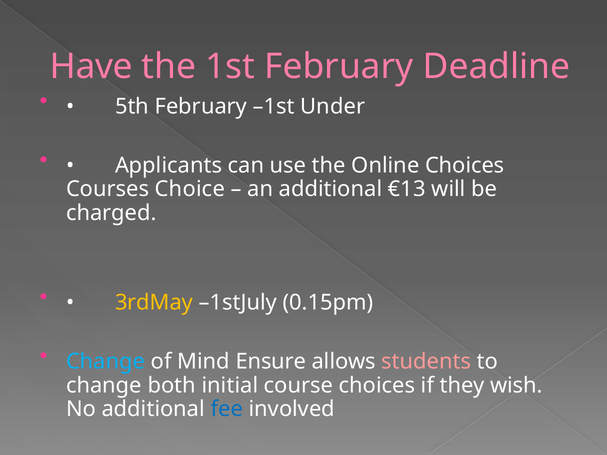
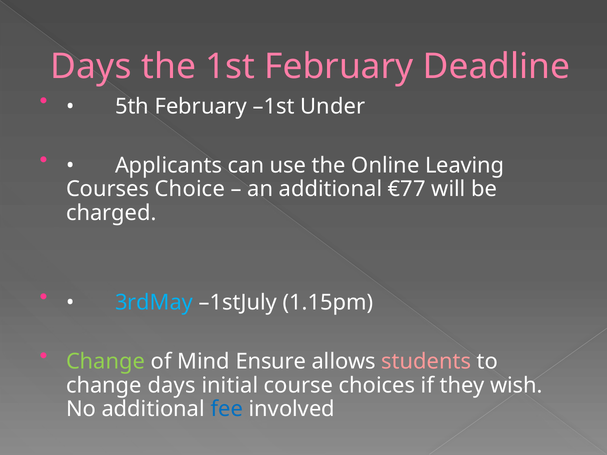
Have at (91, 67): Have -> Days
Online Choices: Choices -> Leaving
€13: €13 -> €77
3rdMay colour: yellow -> light blue
0.15pm: 0.15pm -> 1.15pm
Change at (106, 362) colour: light blue -> light green
change both: both -> days
